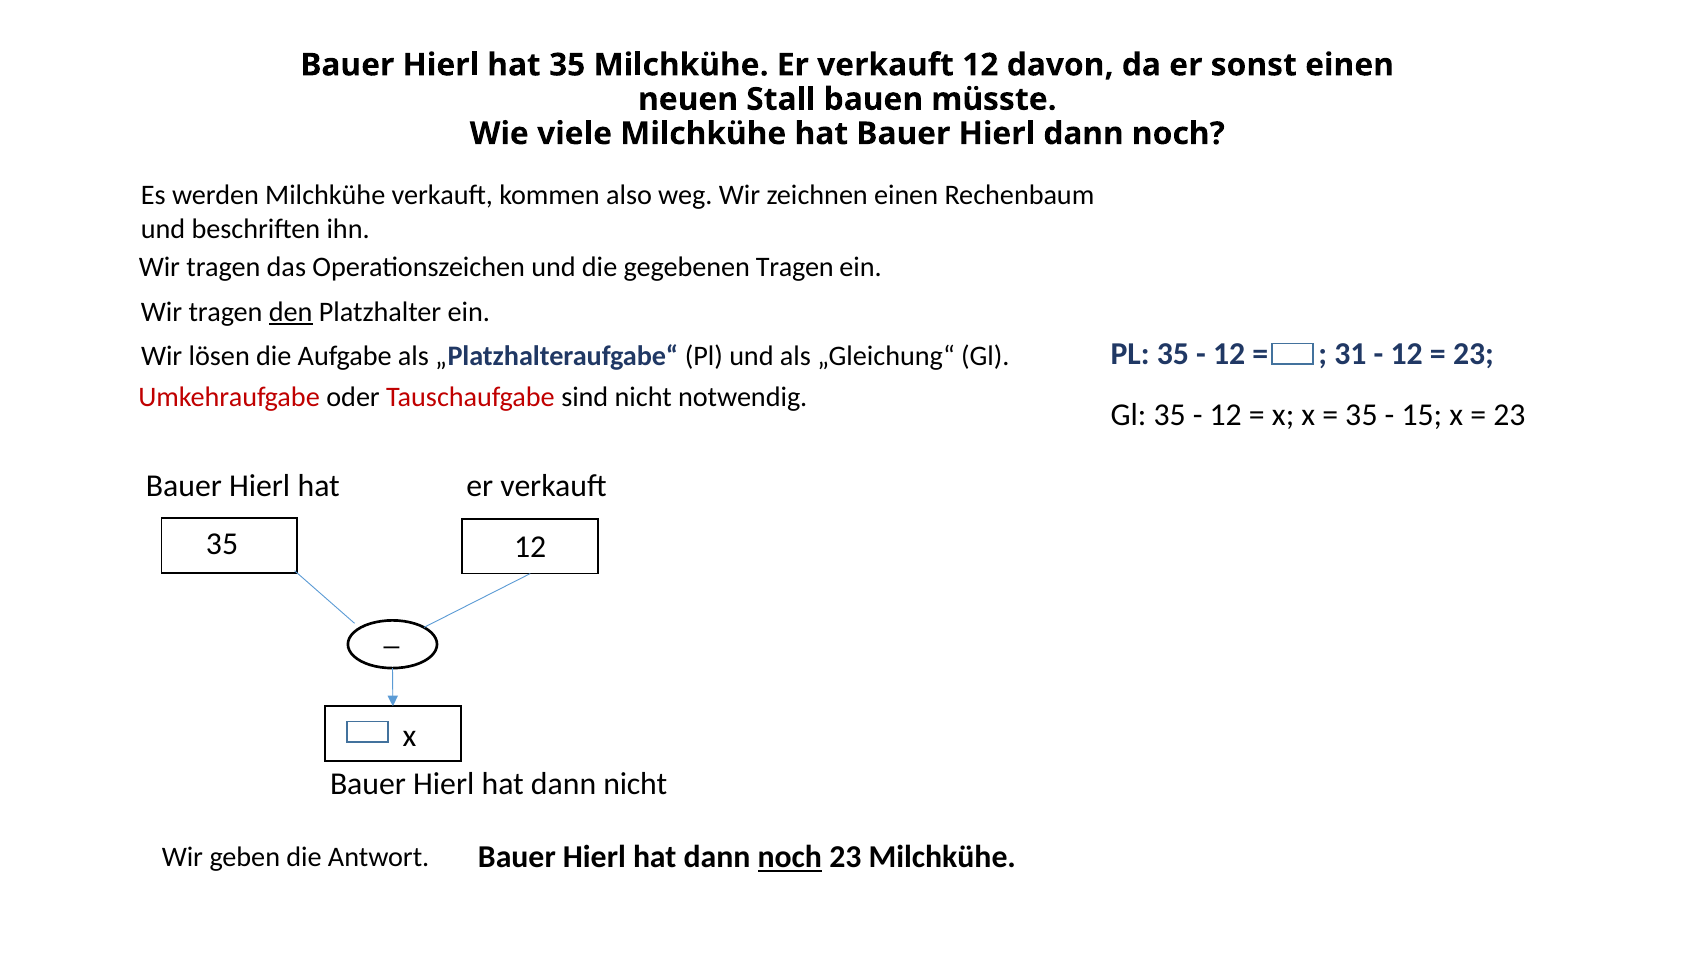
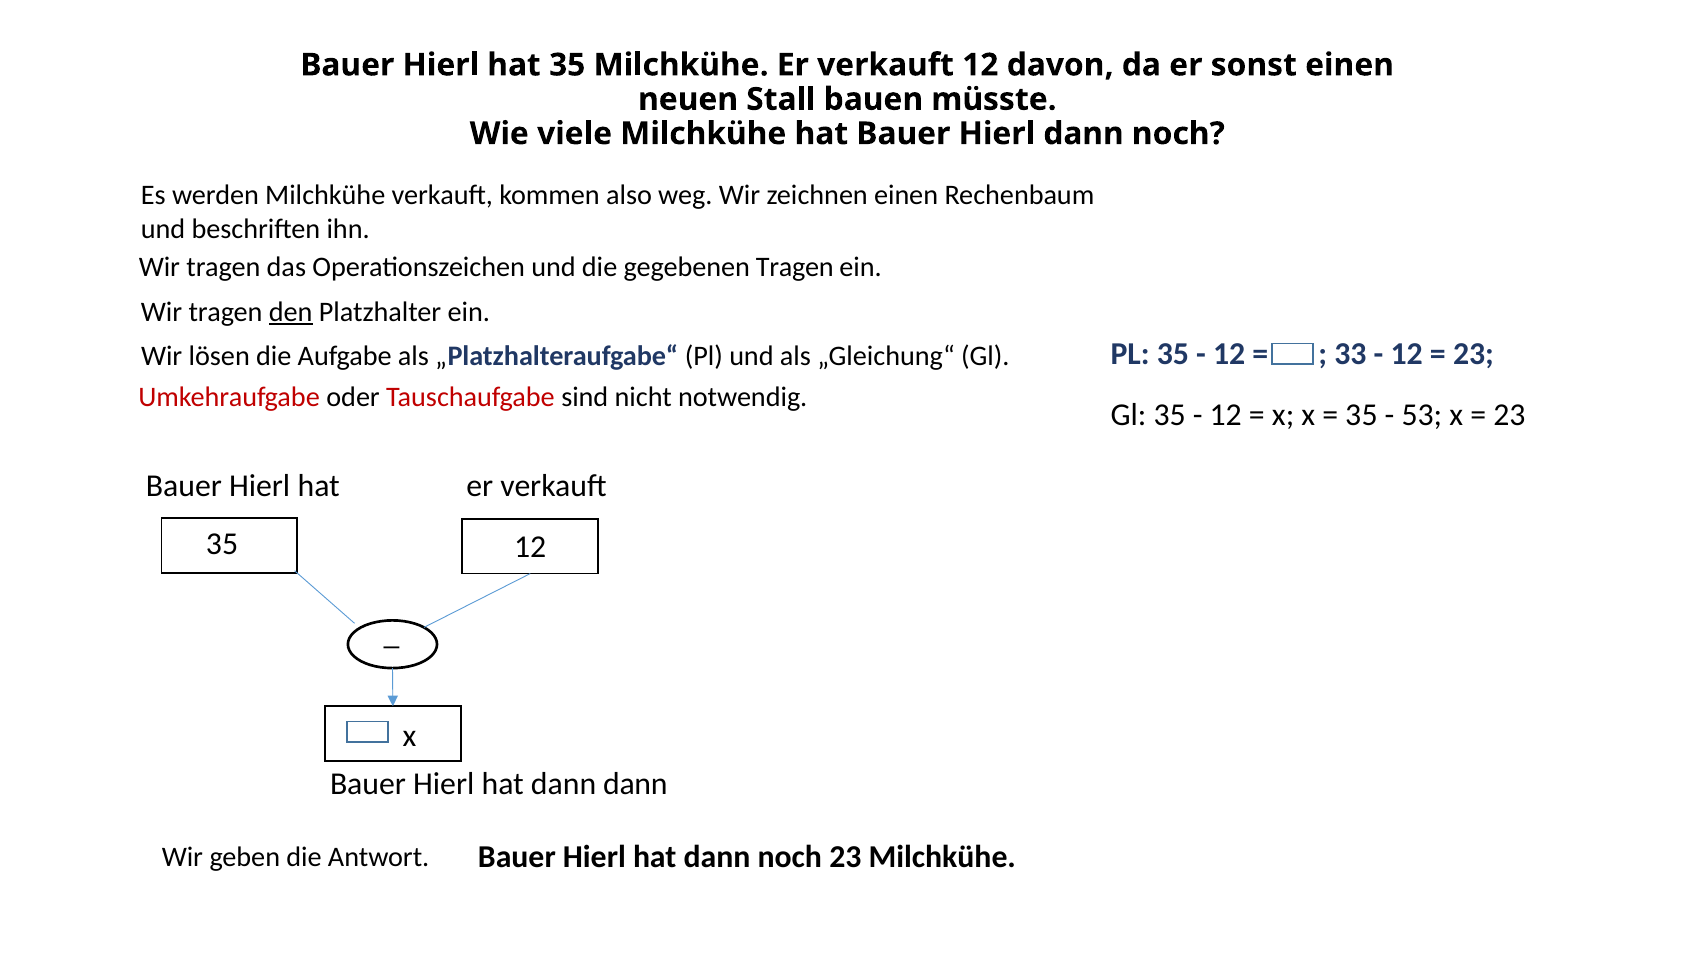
31: 31 -> 33
15: 15 -> 53
dann nicht: nicht -> dann
noch at (790, 857) underline: present -> none
